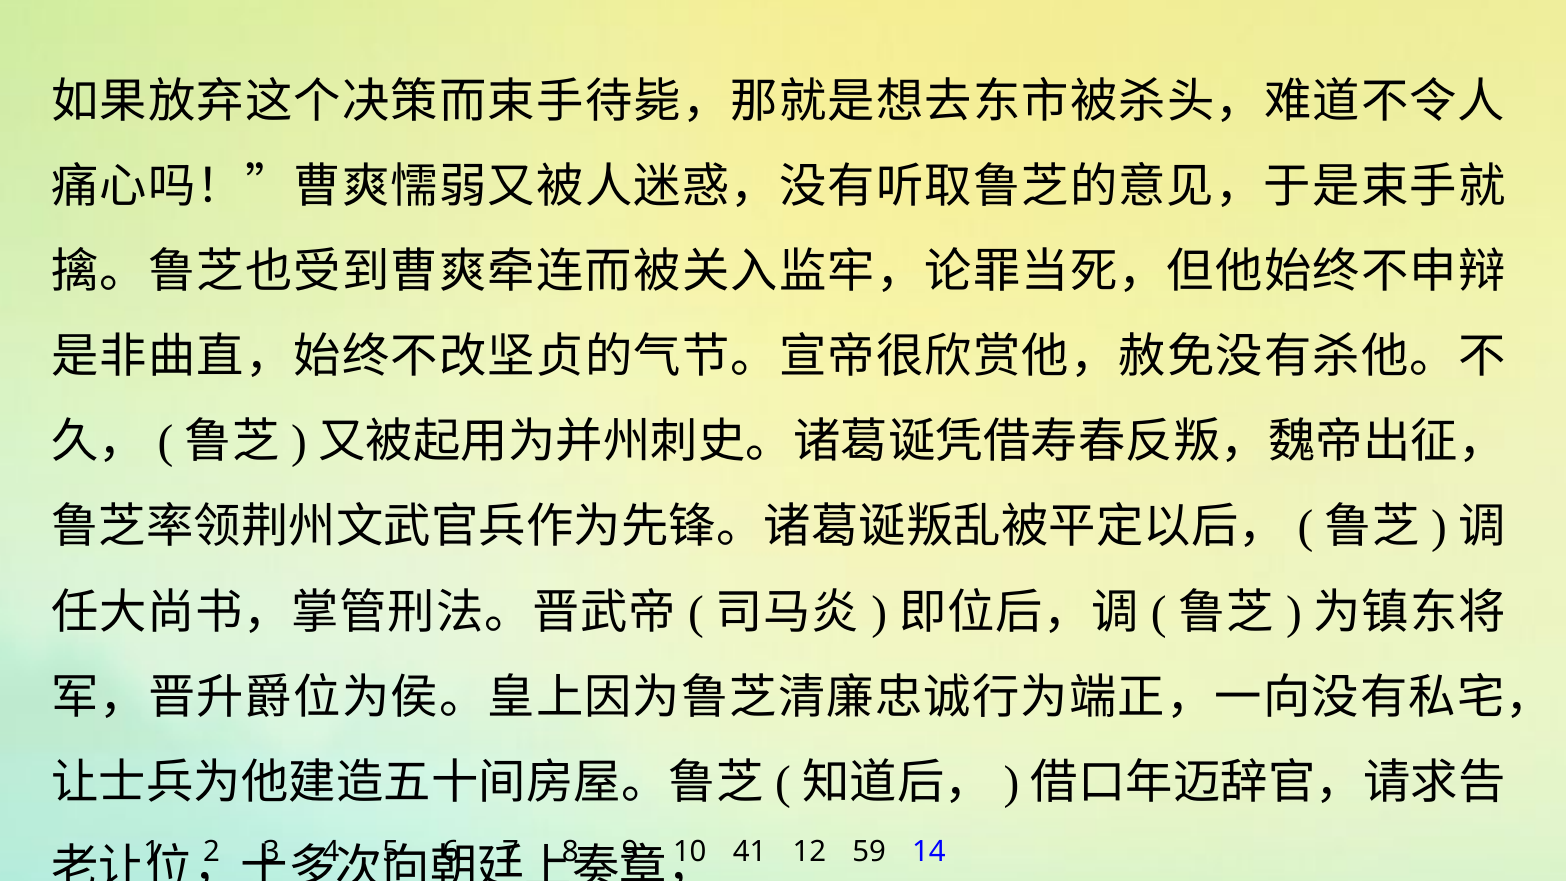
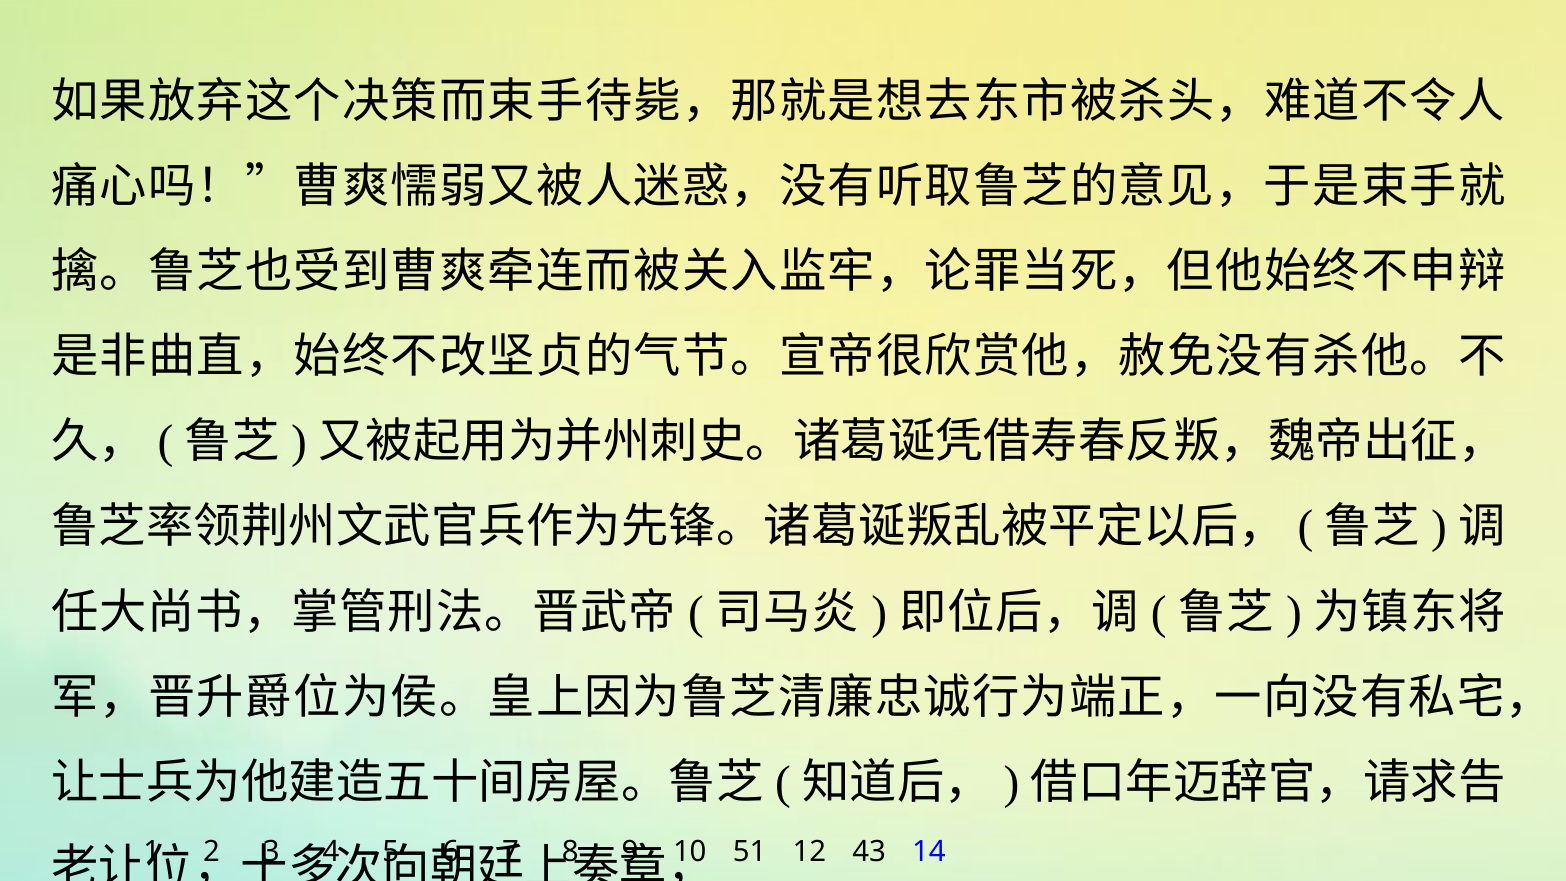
41: 41 -> 51
59: 59 -> 43
